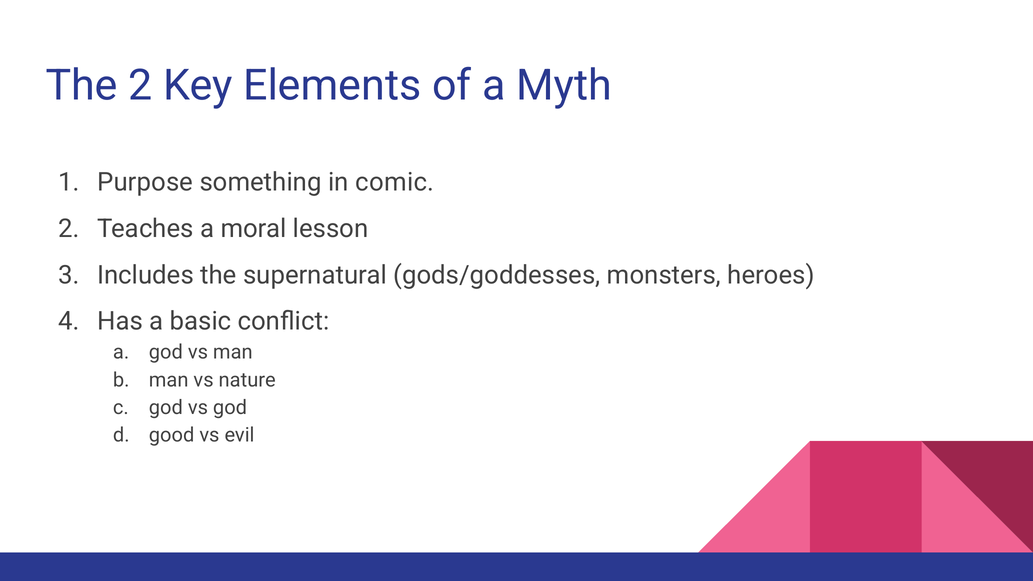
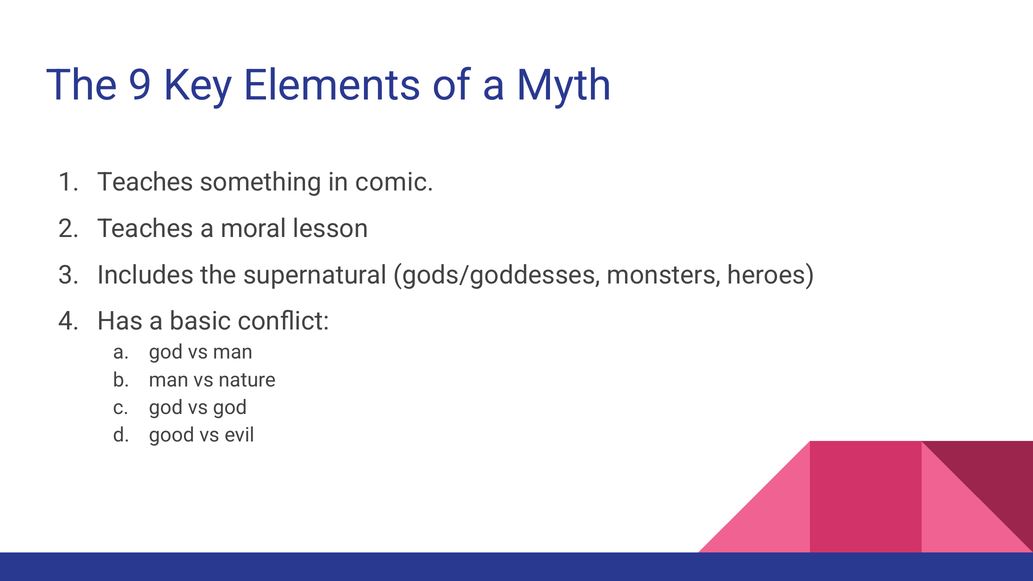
The 2: 2 -> 9
Purpose at (145, 182): Purpose -> Teaches
